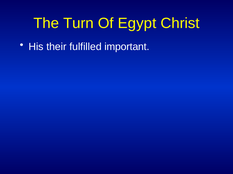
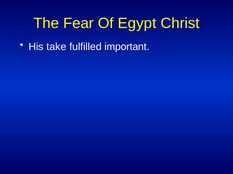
Turn: Turn -> Fear
their: their -> take
